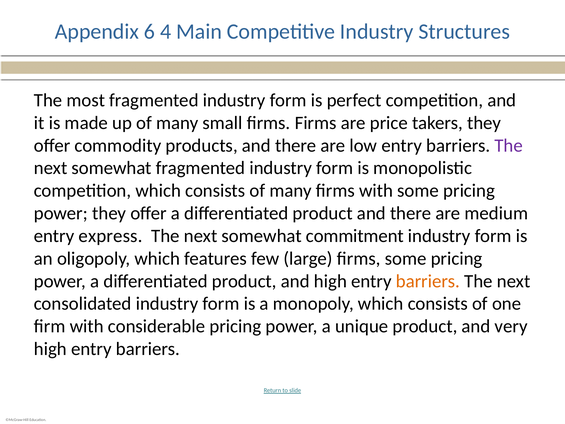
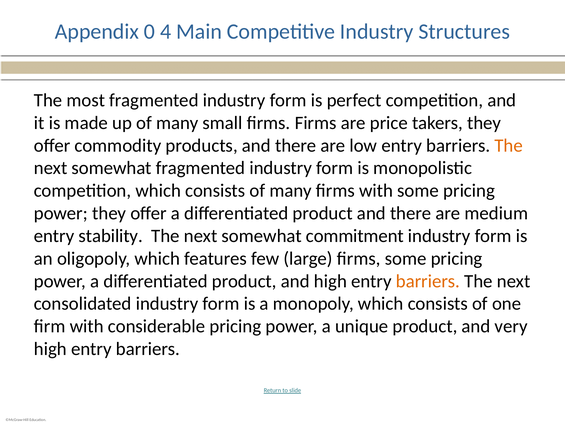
6: 6 -> 0
The at (509, 145) colour: purple -> orange
express: express -> stability
